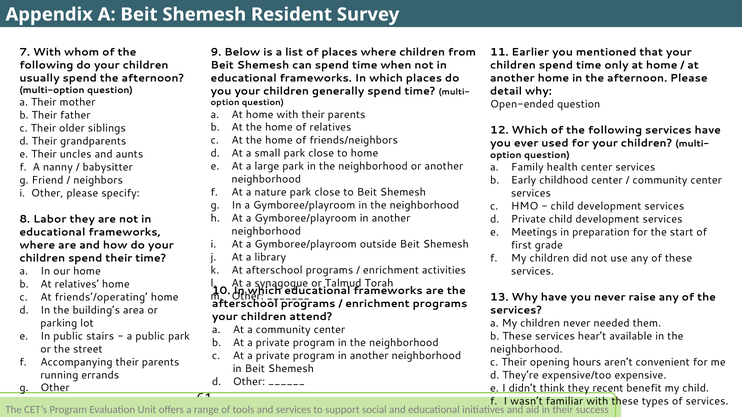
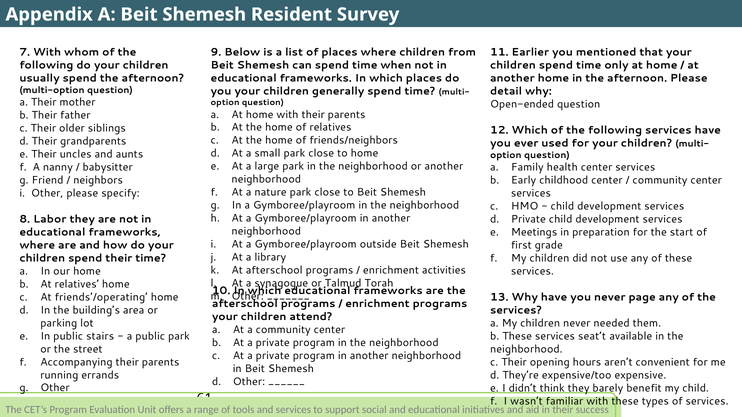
raise: raise -> page
hear’t: hear’t -> seat’t
recent: recent -> barely
